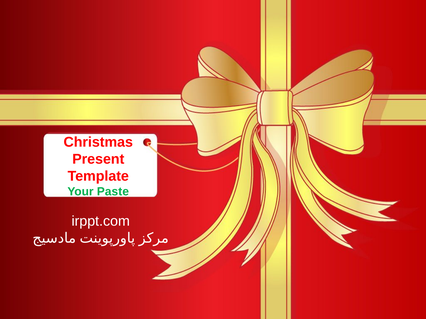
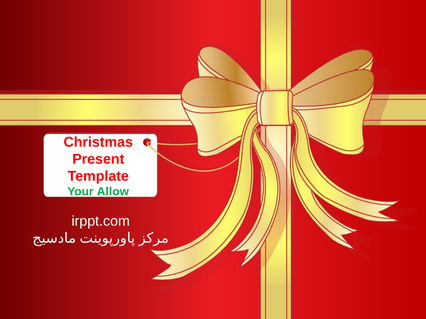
Paste: Paste -> Allow
